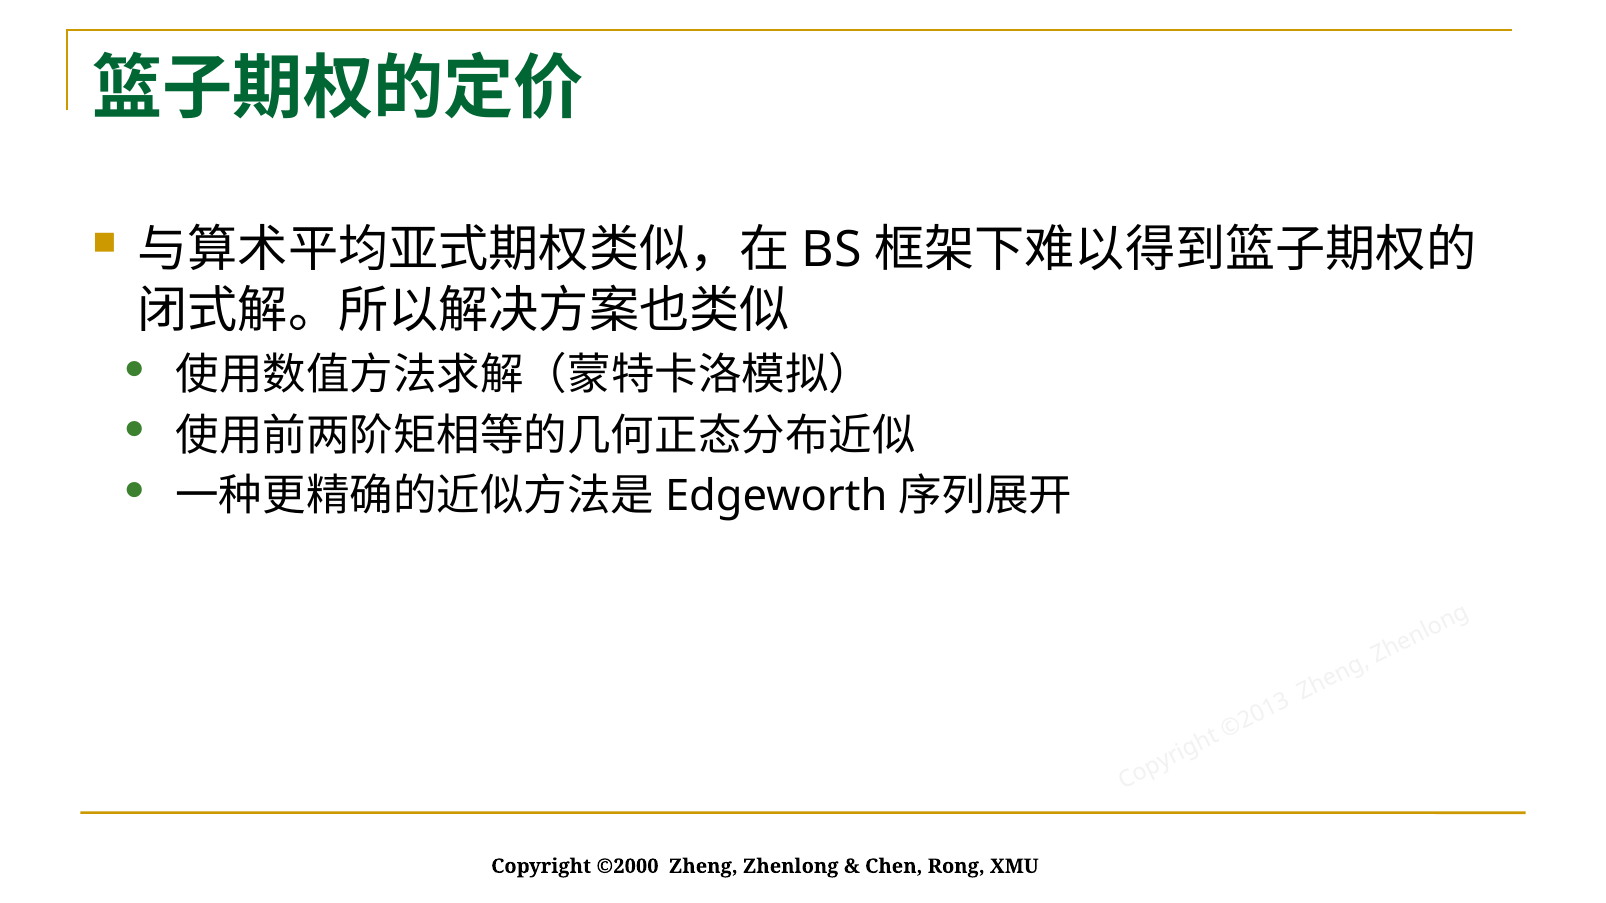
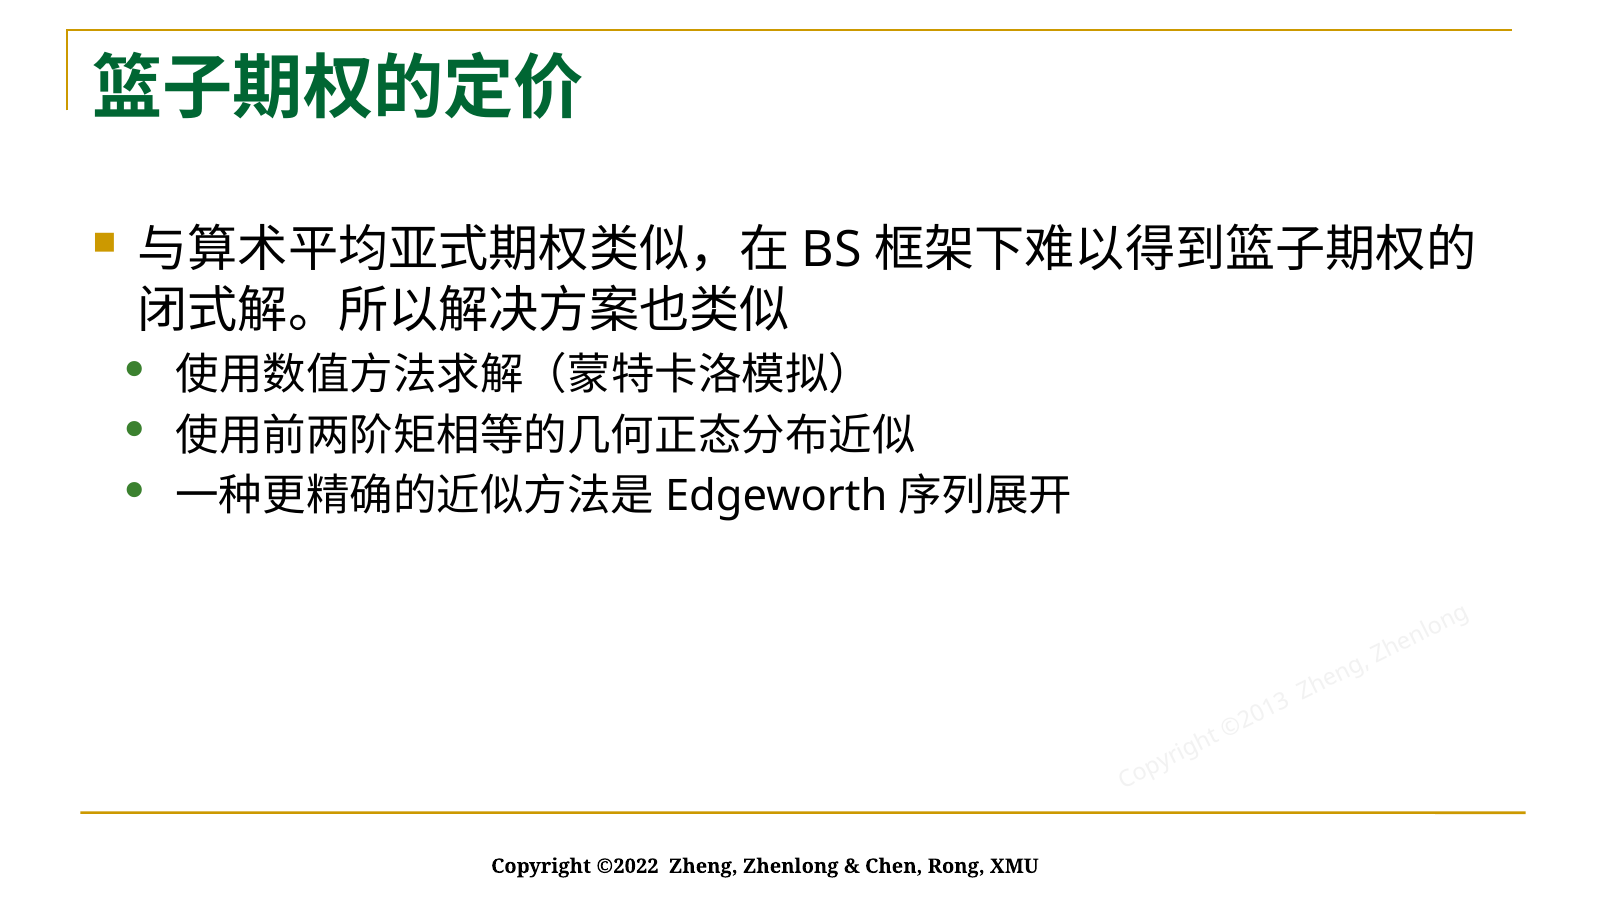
©2000: ©2000 -> ©2022
